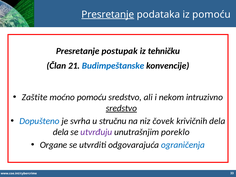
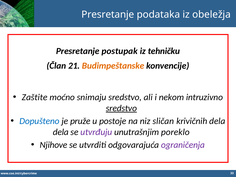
Presretanje at (108, 14) underline: present -> none
iz pomoću: pomoću -> obeležja
Budimpeštanske colour: blue -> orange
moćno pomoću: pomoću -> snimaju
svrha: svrha -> pruže
stručnu: stručnu -> postoje
čovek: čovek -> sličan
Organe: Organe -> Njihove
ograničenja colour: blue -> purple
